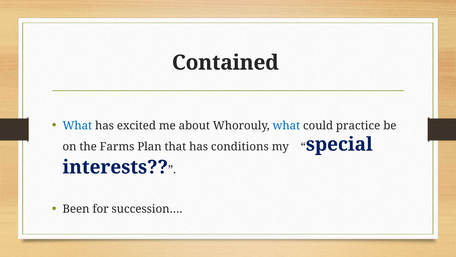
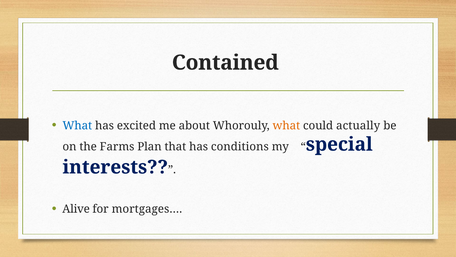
what at (286, 125) colour: blue -> orange
practice: practice -> actually
Been: Been -> Alive
succession…: succession… -> mortgages…
